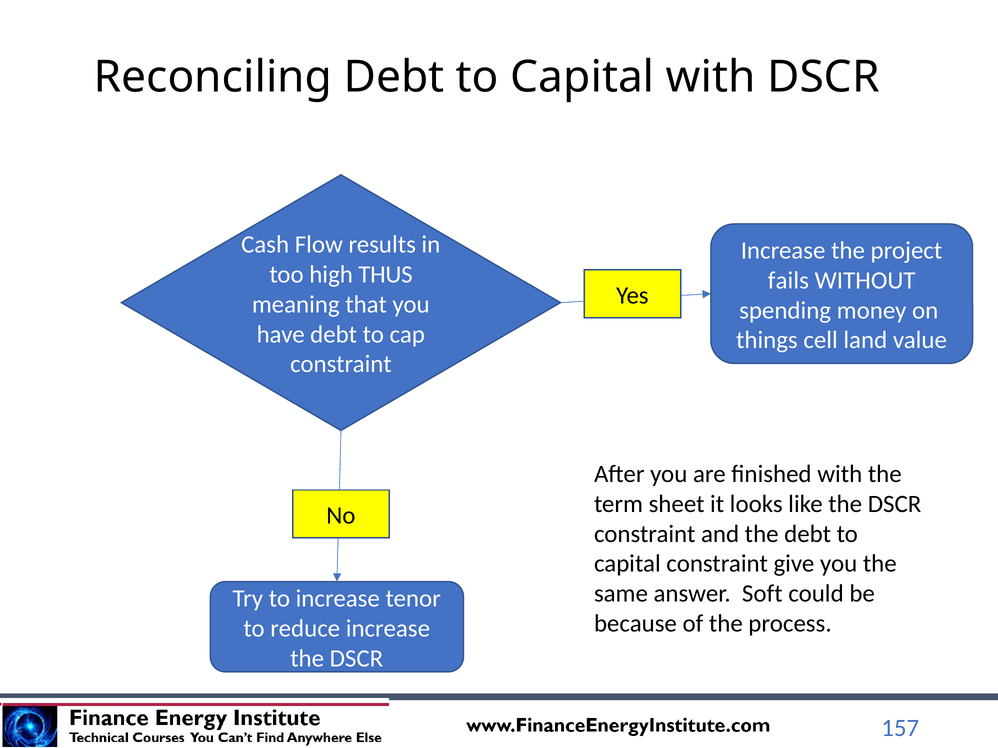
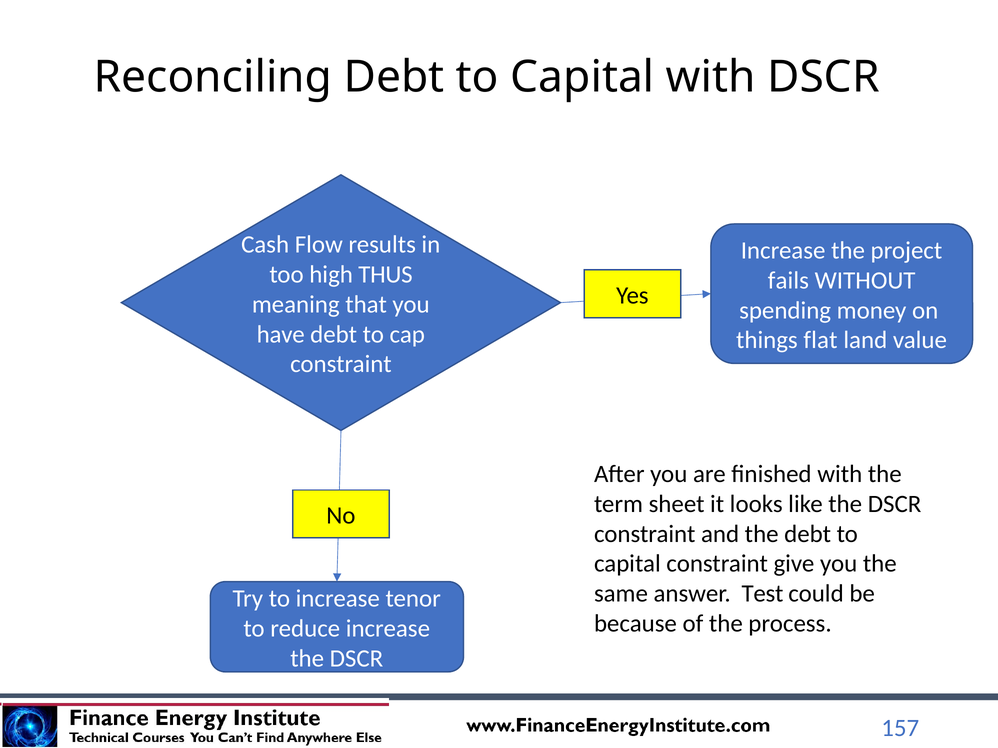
cell: cell -> flat
Soft: Soft -> Test
